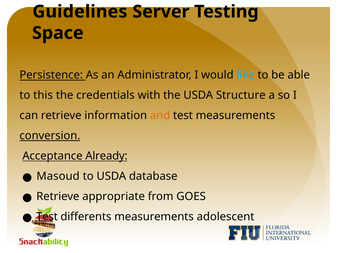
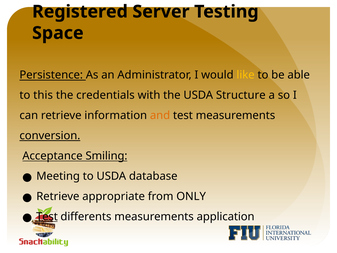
Guidelines: Guidelines -> Registered
like colour: light blue -> yellow
Already: Already -> Smiling
Masoud: Masoud -> Meeting
GOES: GOES -> ONLY
Test at (47, 216) underline: none -> present
adolescent: adolescent -> application
